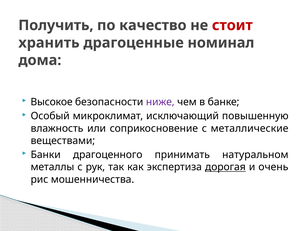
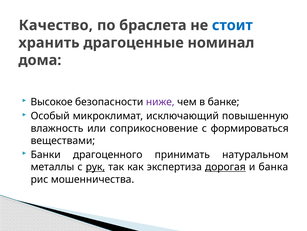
Получить: Получить -> Качество
качество: качество -> браслета
стоит colour: red -> blue
металлические: металлические -> формироваться
рук underline: none -> present
очень: очень -> банка
